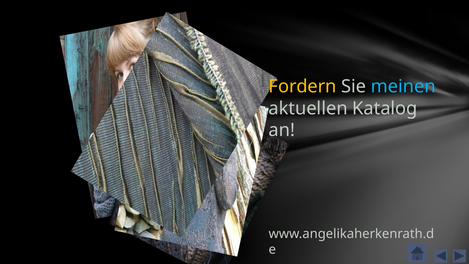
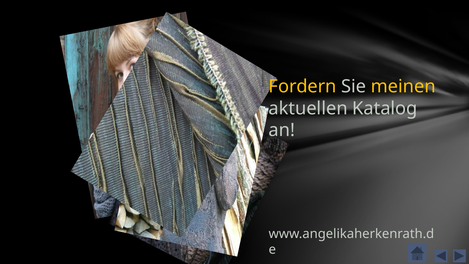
meinen colour: light blue -> yellow
